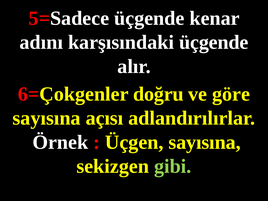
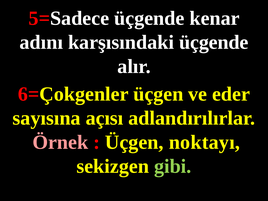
6=Çokgenler doğru: doğru -> üçgen
göre: göre -> eder
Örnek colour: white -> pink
Üçgen sayısına: sayısına -> noktayı
